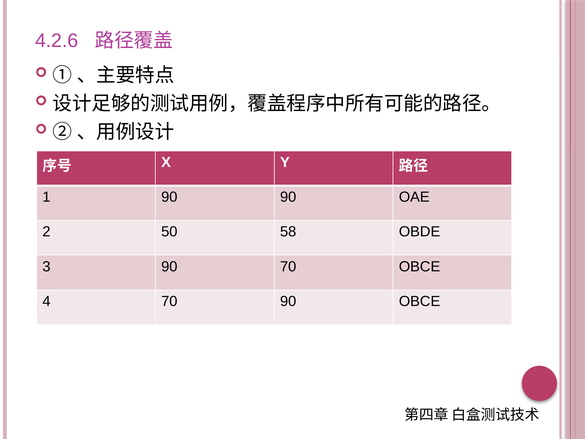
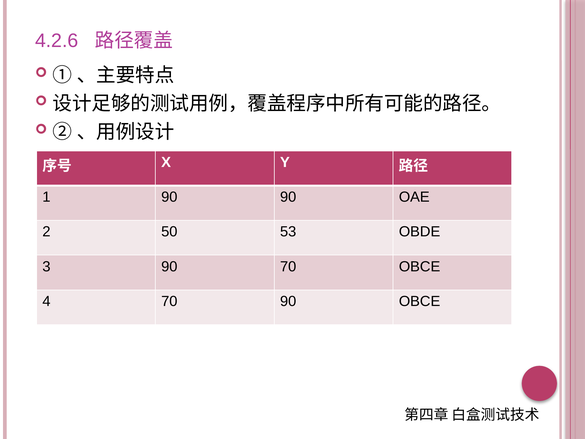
58: 58 -> 53
